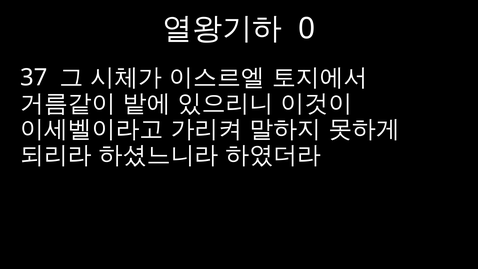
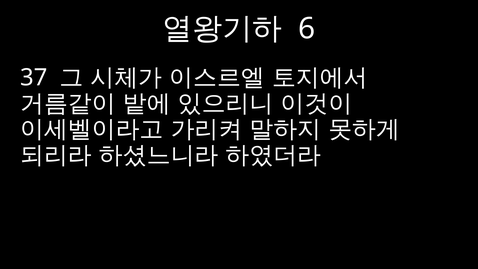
0: 0 -> 6
